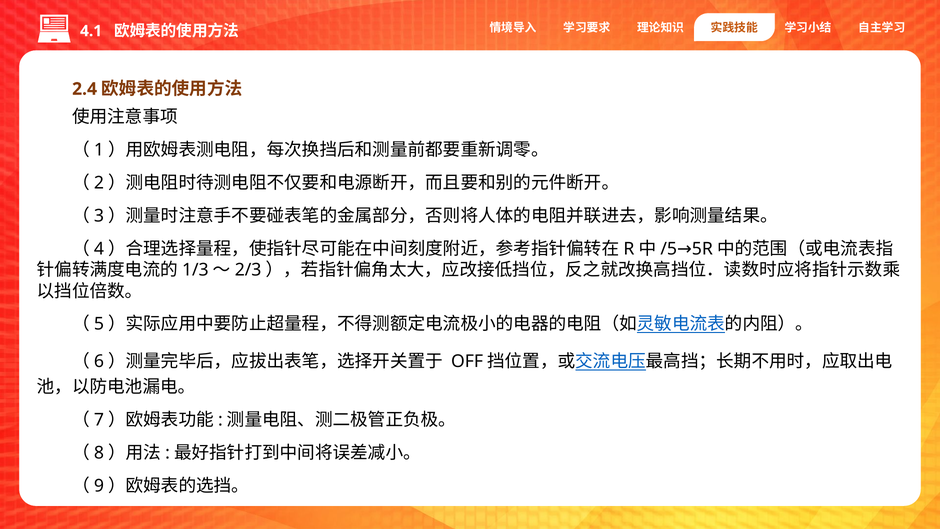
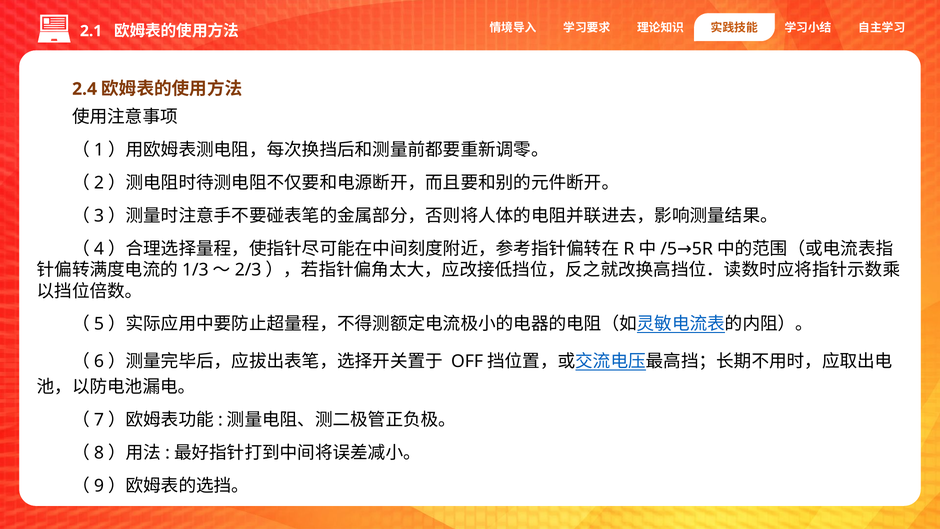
4.1: 4.1 -> 2.1
